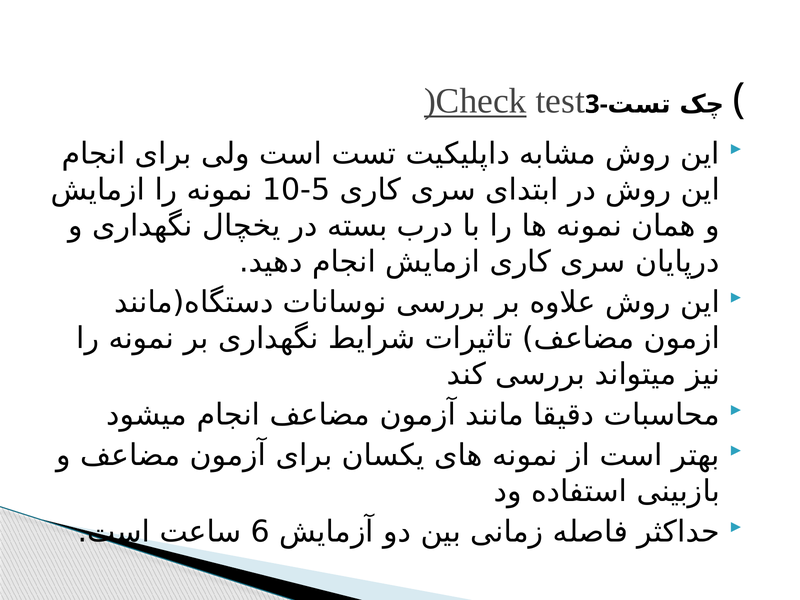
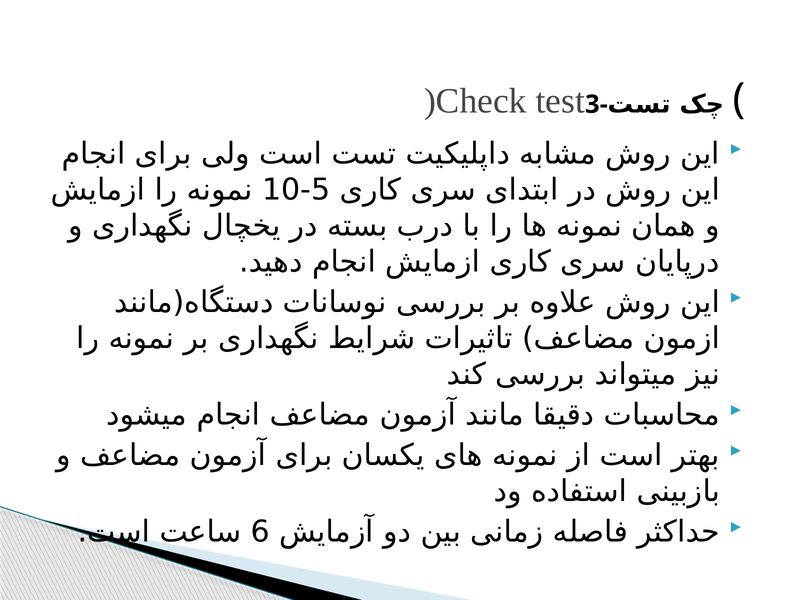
)Check underline: present -> none
